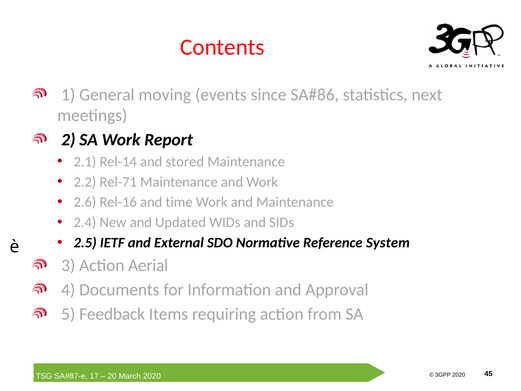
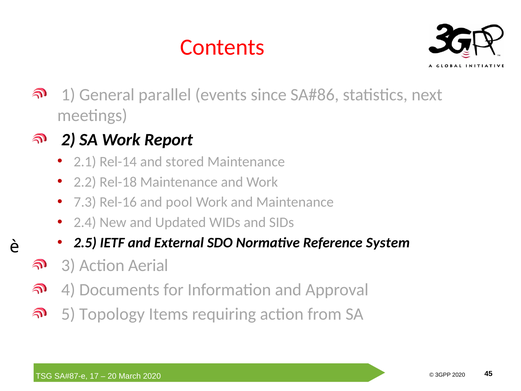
moving: moving -> parallel
Rel-71: Rel-71 -> Rel-18
2.6: 2.6 -> 7.3
time: time -> pool
Feedback: Feedback -> Topology
